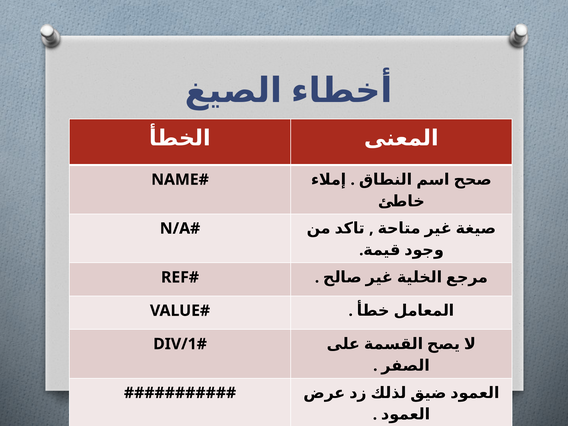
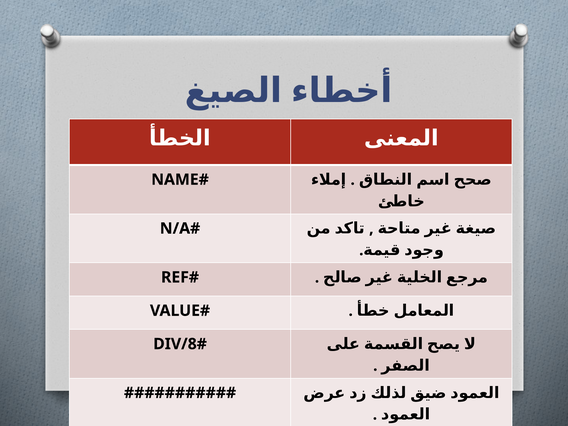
DIV/1: DIV/1 -> DIV/8
